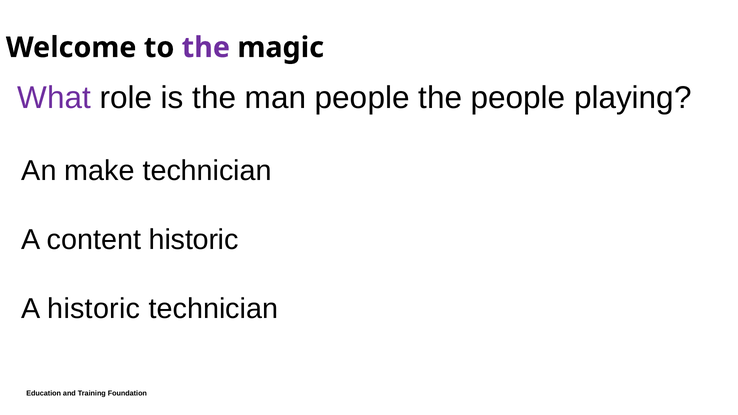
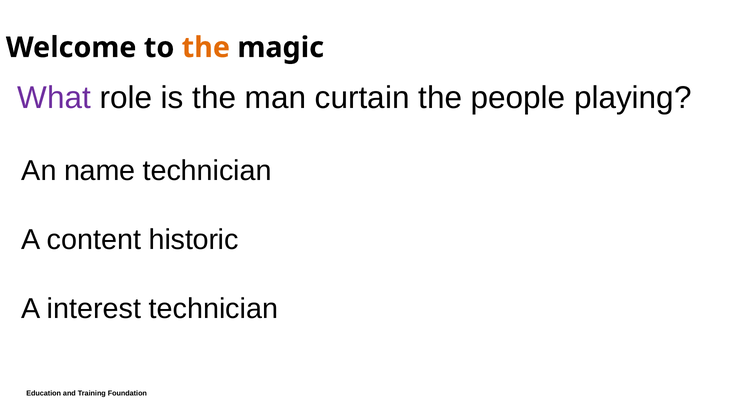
the at (206, 48) colour: purple -> orange
man people: people -> curtain
make: make -> name
A historic: historic -> interest
